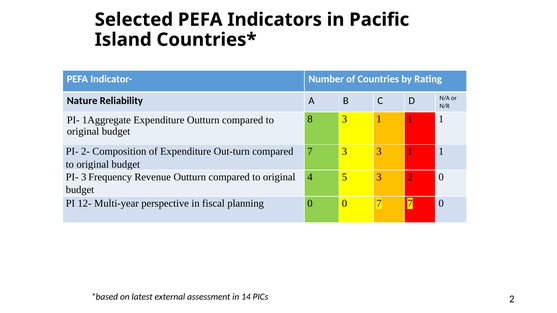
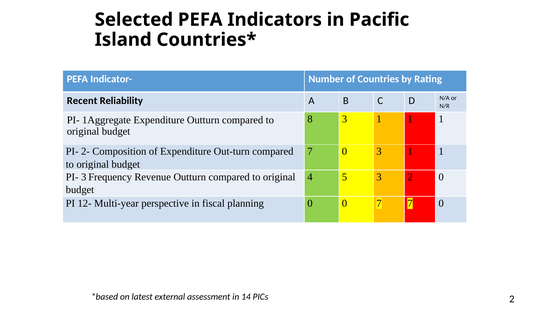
Nature: Nature -> Recent
3 at (345, 152): 3 -> 0
